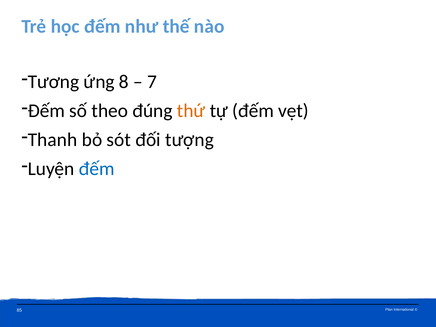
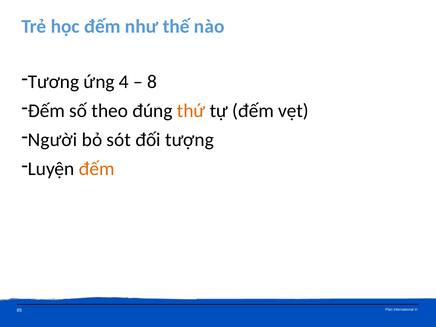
8: 8 -> 4
7: 7 -> 8
Thanh: Thanh -> Người
đếm at (97, 169) colour: blue -> orange
